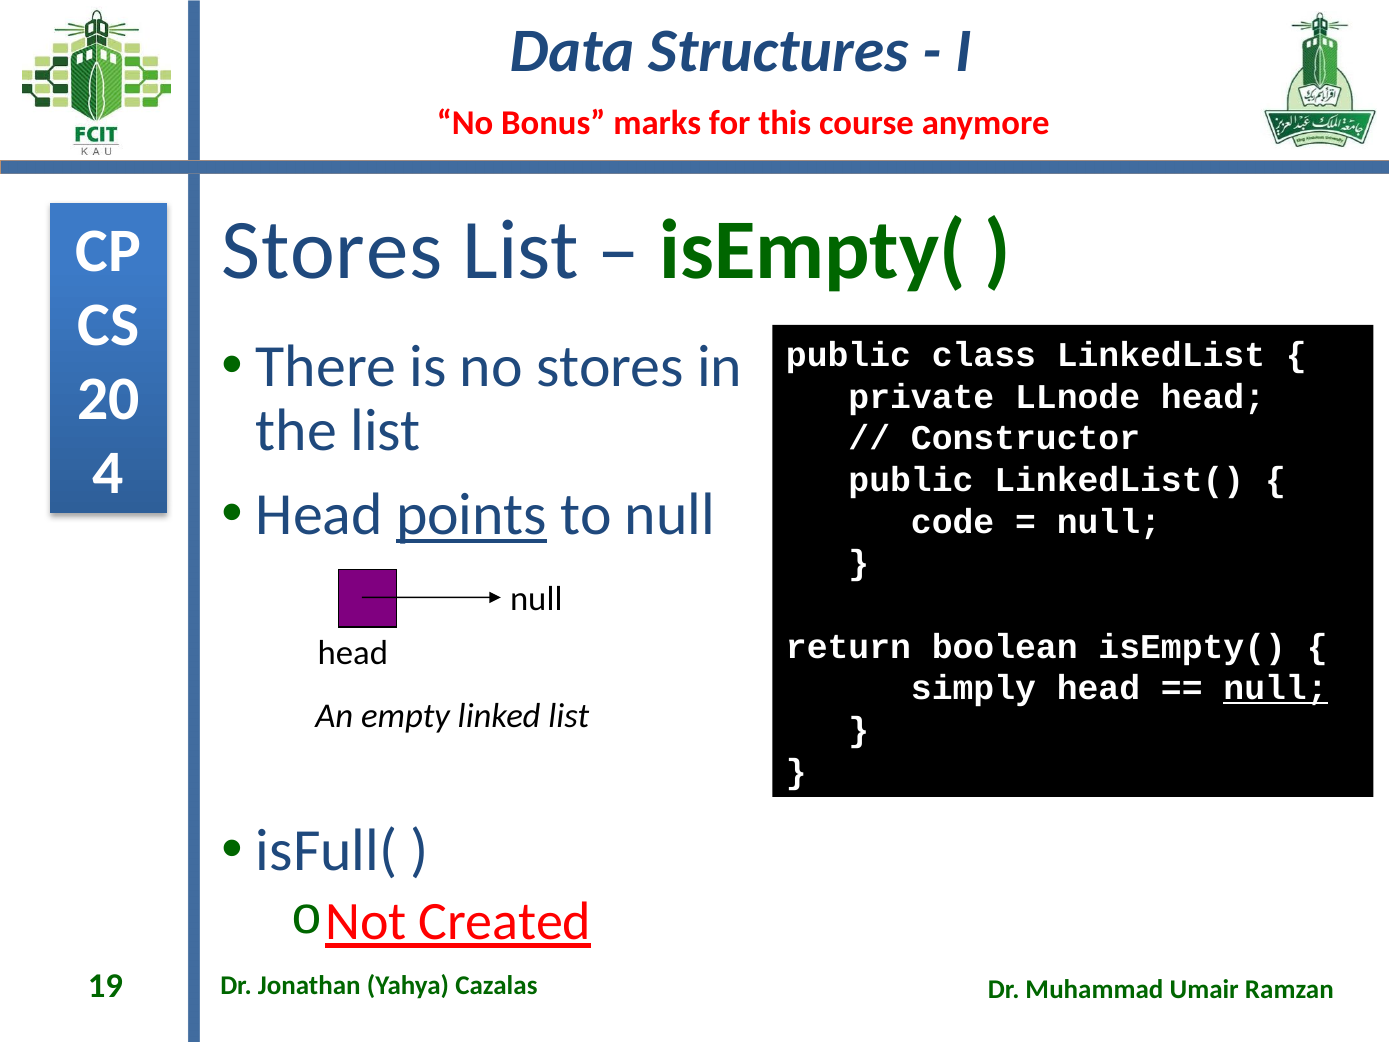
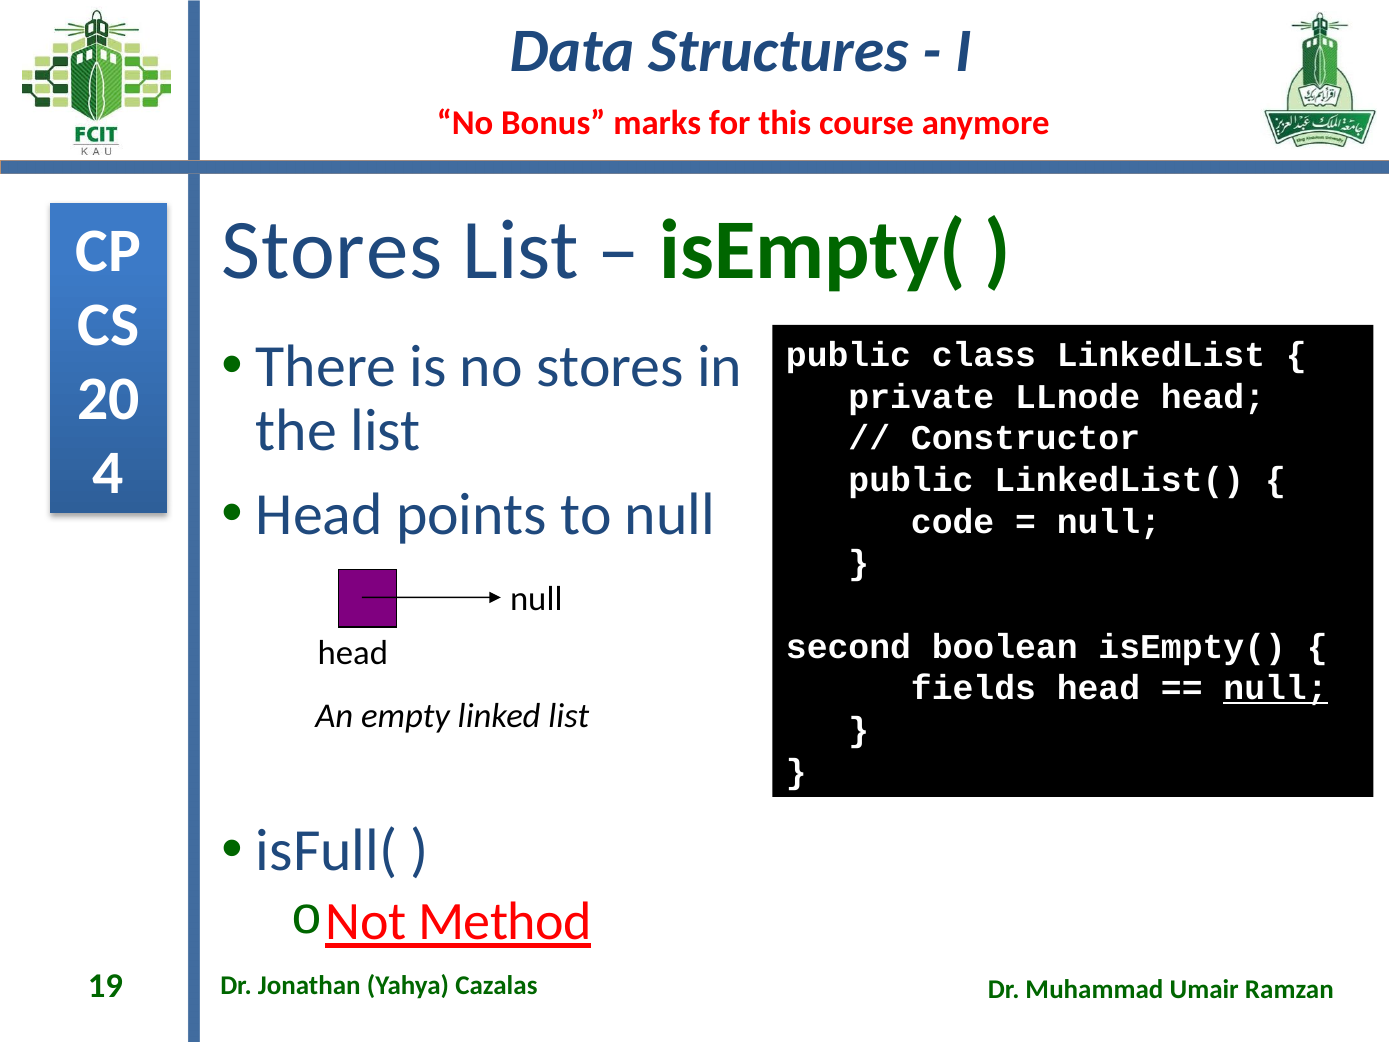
points underline: present -> none
return: return -> second
simply: simply -> fields
Created: Created -> Method
